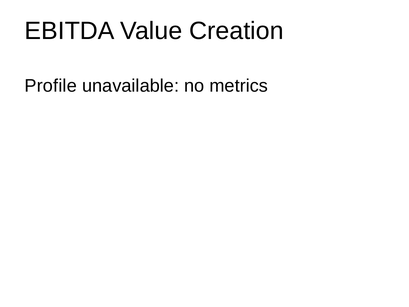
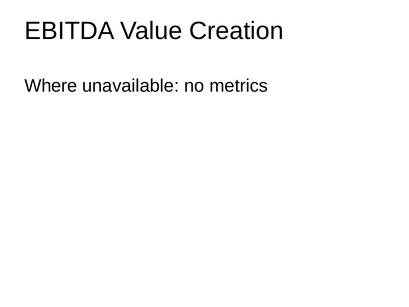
Profile: Profile -> Where
